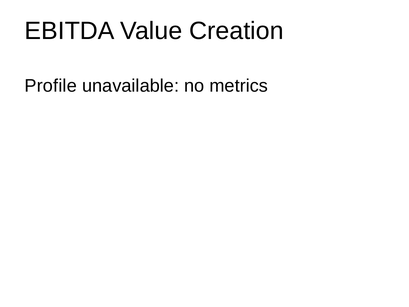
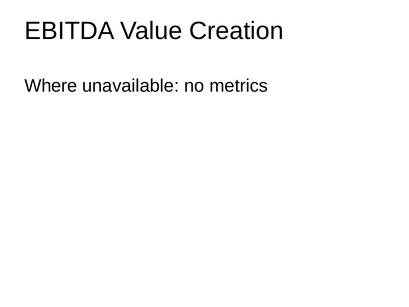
Profile: Profile -> Where
